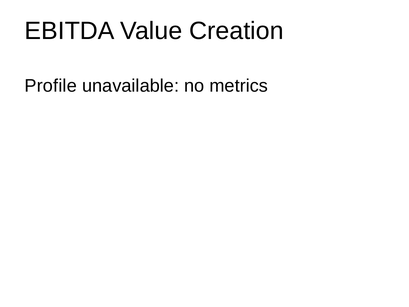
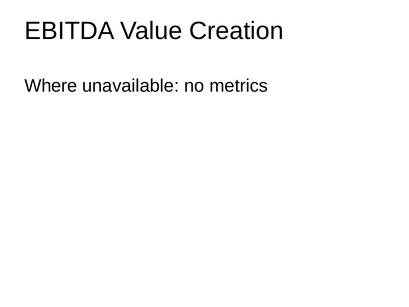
Profile: Profile -> Where
